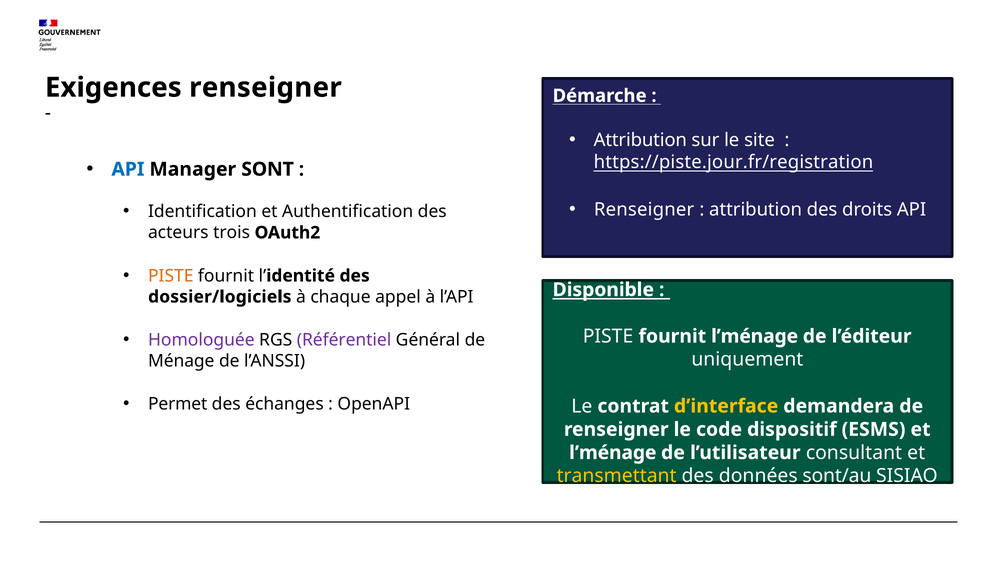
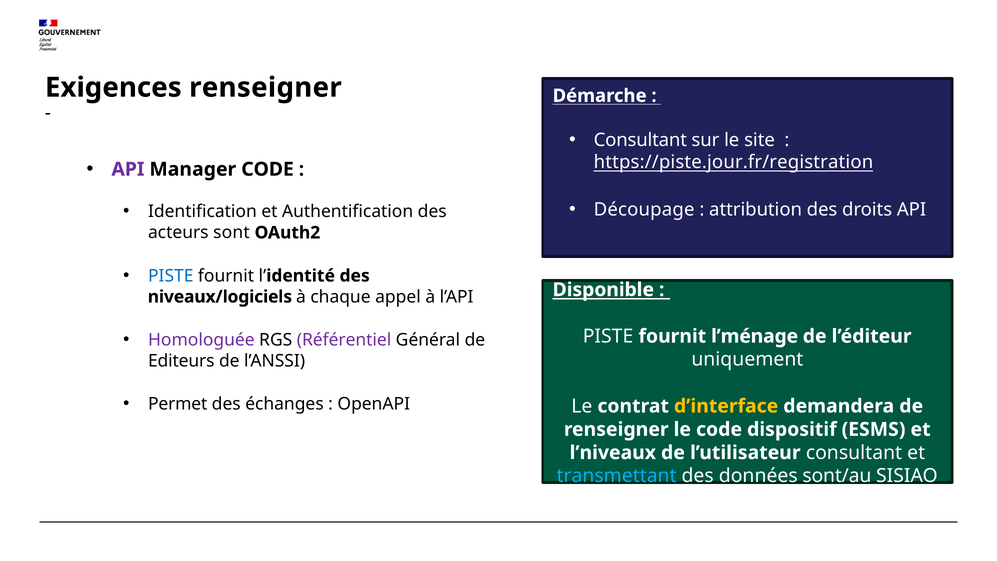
Attribution at (640, 140): Attribution -> Consultant
API at (128, 169) colour: blue -> purple
Manager SONT: SONT -> CODE
Renseigner at (644, 210): Renseigner -> Découpage
trois: trois -> sont
PISTE at (171, 276) colour: orange -> blue
dossier/logiciels: dossier/logiciels -> niveaux/logiciels
Ménage: Ménage -> Editeurs
l’ménage at (613, 453): l’ménage -> l’niveaux
transmettant colour: yellow -> light blue
